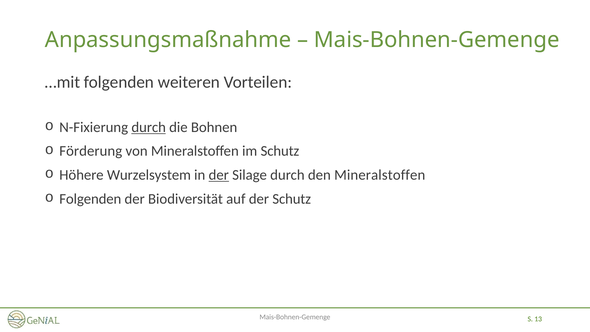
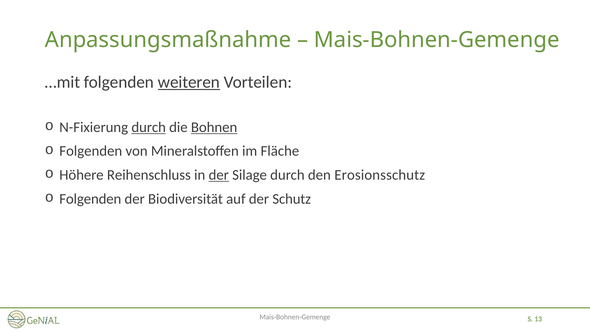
weiteren underline: none -> present
Bohnen underline: none -> present
Förderung at (91, 151): Förderung -> Folgenden
im Schutz: Schutz -> Fläche
Wurzelsystem: Wurzelsystem -> Reihenschluss
den Mineralstoffen: Mineralstoffen -> Erosionsschutz
